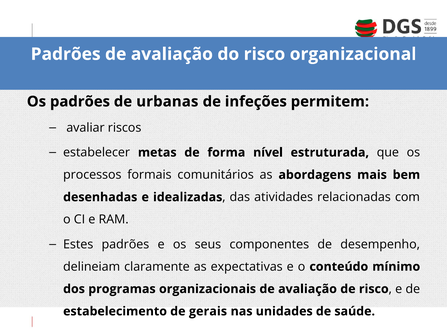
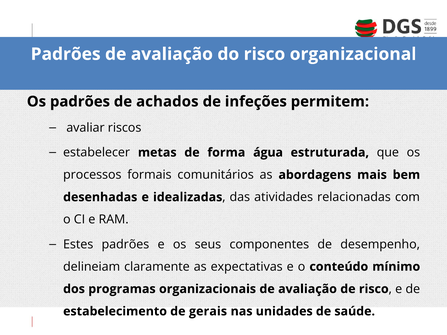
urbanas: urbanas -> achados
nível: nível -> água
